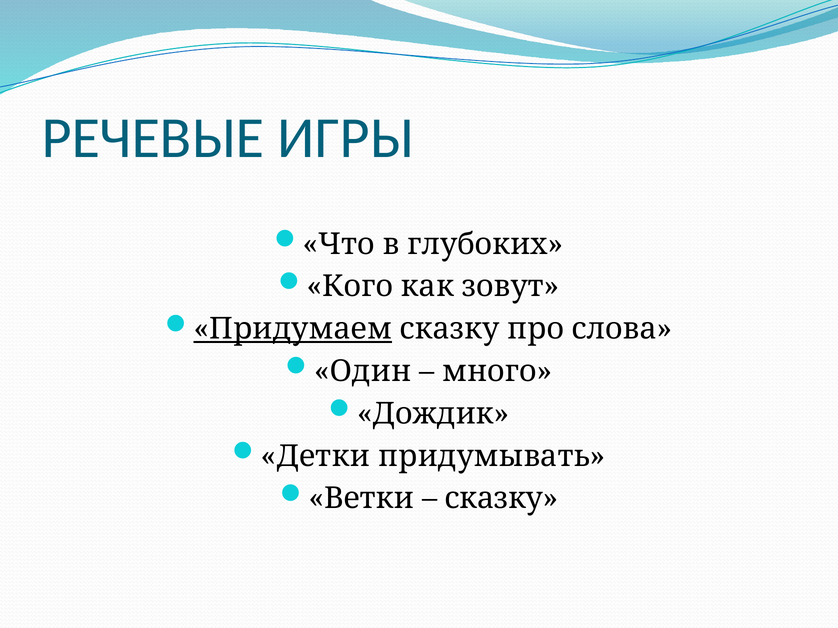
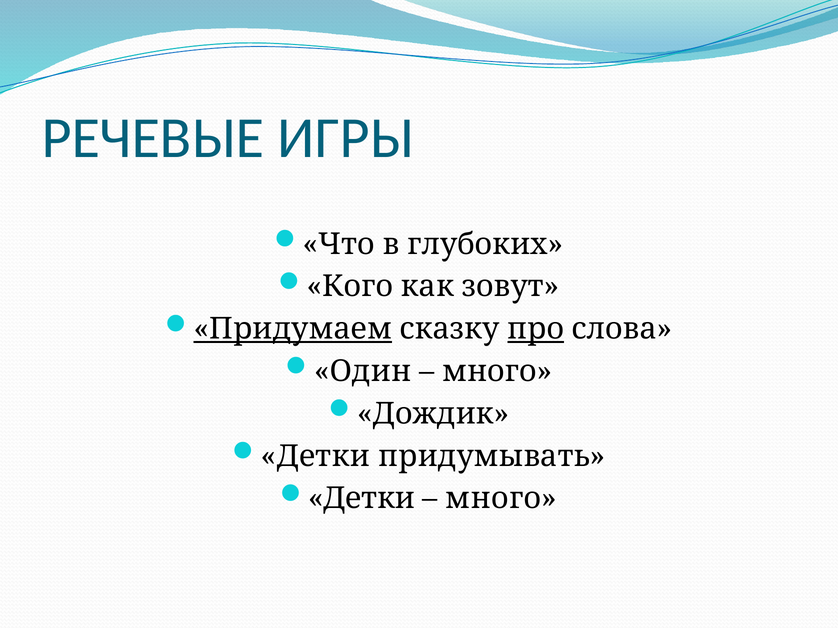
про underline: none -> present
Ветки at (361, 499): Ветки -> Детки
сказку at (502, 499): сказку -> много
